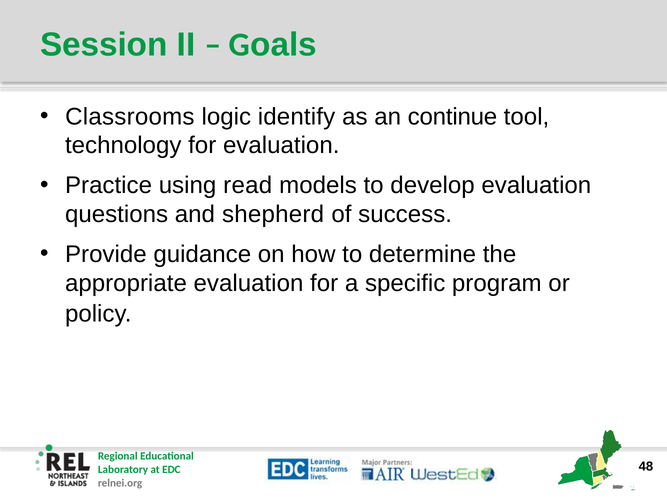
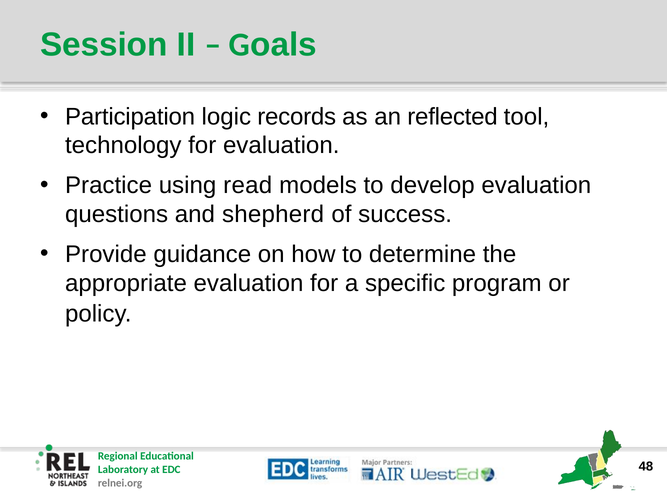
Classrooms: Classrooms -> Participation
identify: identify -> records
continue: continue -> reflected
